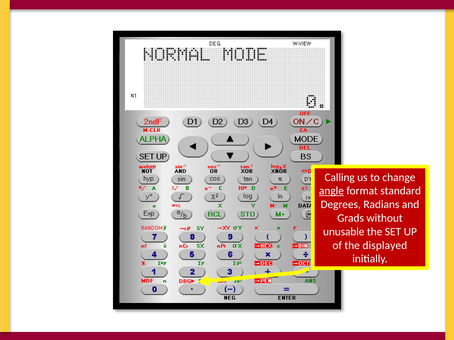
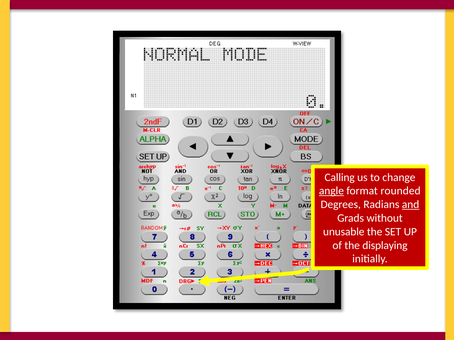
standard: standard -> rounded
and underline: none -> present
displayed: displayed -> displaying
